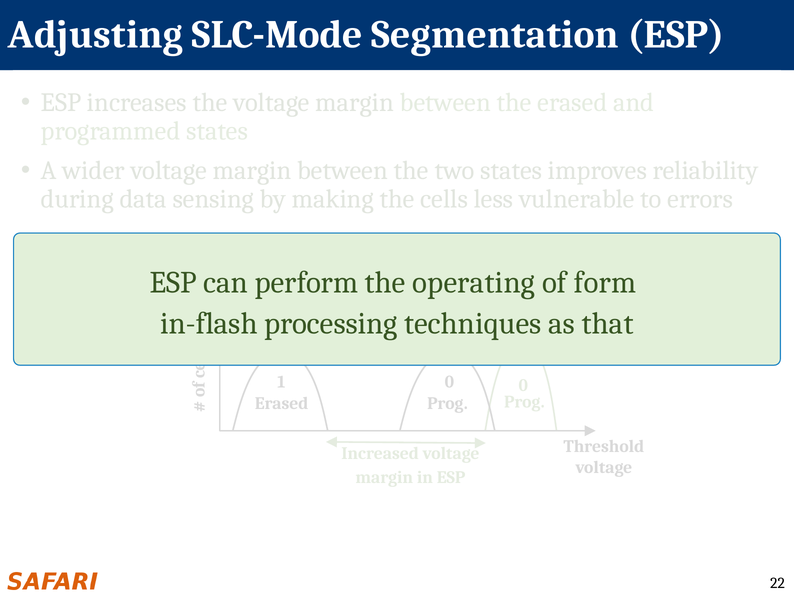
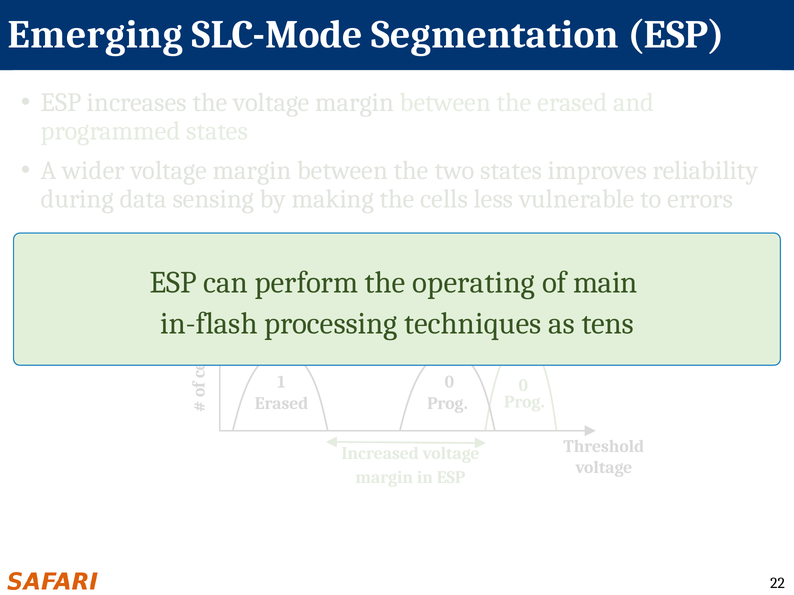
Adjusting: Adjusting -> Emerging
form: form -> main
that: that -> tens
